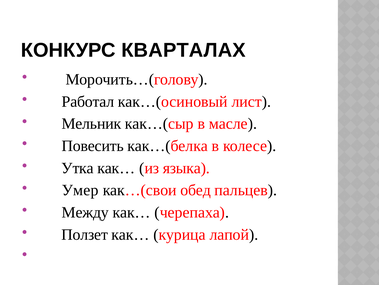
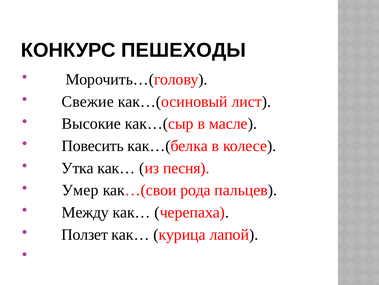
КВАРТАЛАХ: КВАРТАЛАХ -> ПЕШЕХОДЫ
Работал: Работал -> Свежие
Мельник: Мельник -> Высокие
языка: языка -> песня
обед: обед -> рода
